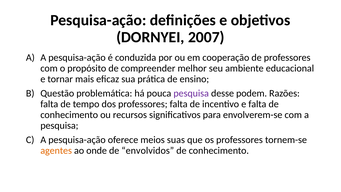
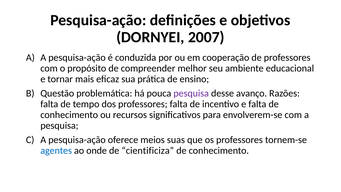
podem: podem -> avanço
agentes colour: orange -> blue
envolvidos: envolvidos -> cientificiza
